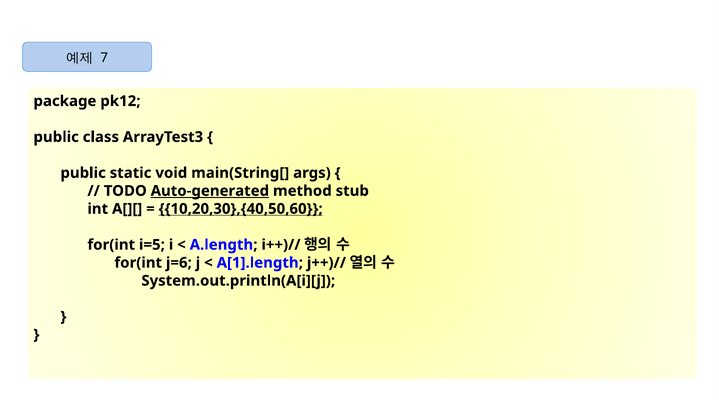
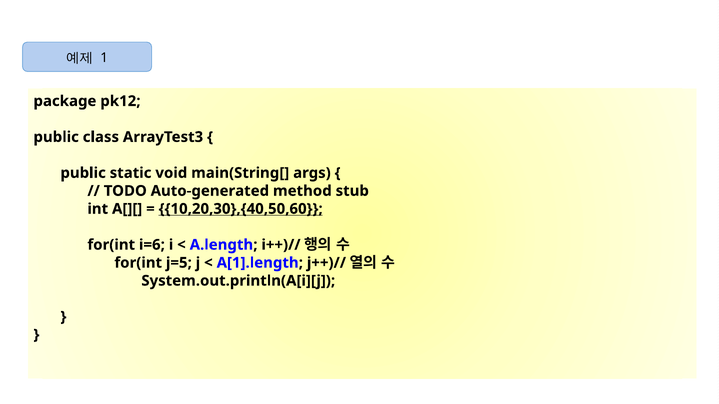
7: 7 -> 1
Auto-generated underline: present -> none
i=5: i=5 -> i=6
j=6: j=6 -> j=5
